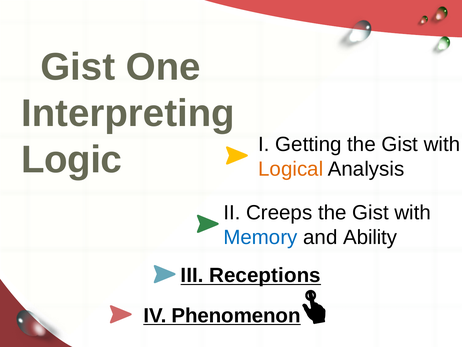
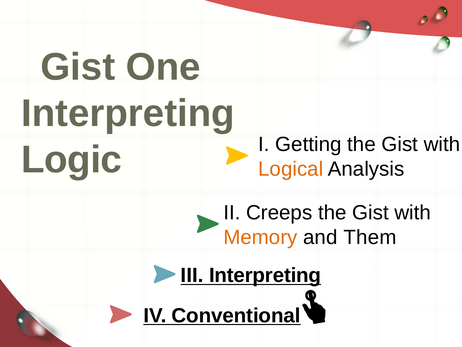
Memory colour: blue -> orange
Ability: Ability -> Them
III Receptions: Receptions -> Interpreting
Phenomenon: Phenomenon -> Conventional
